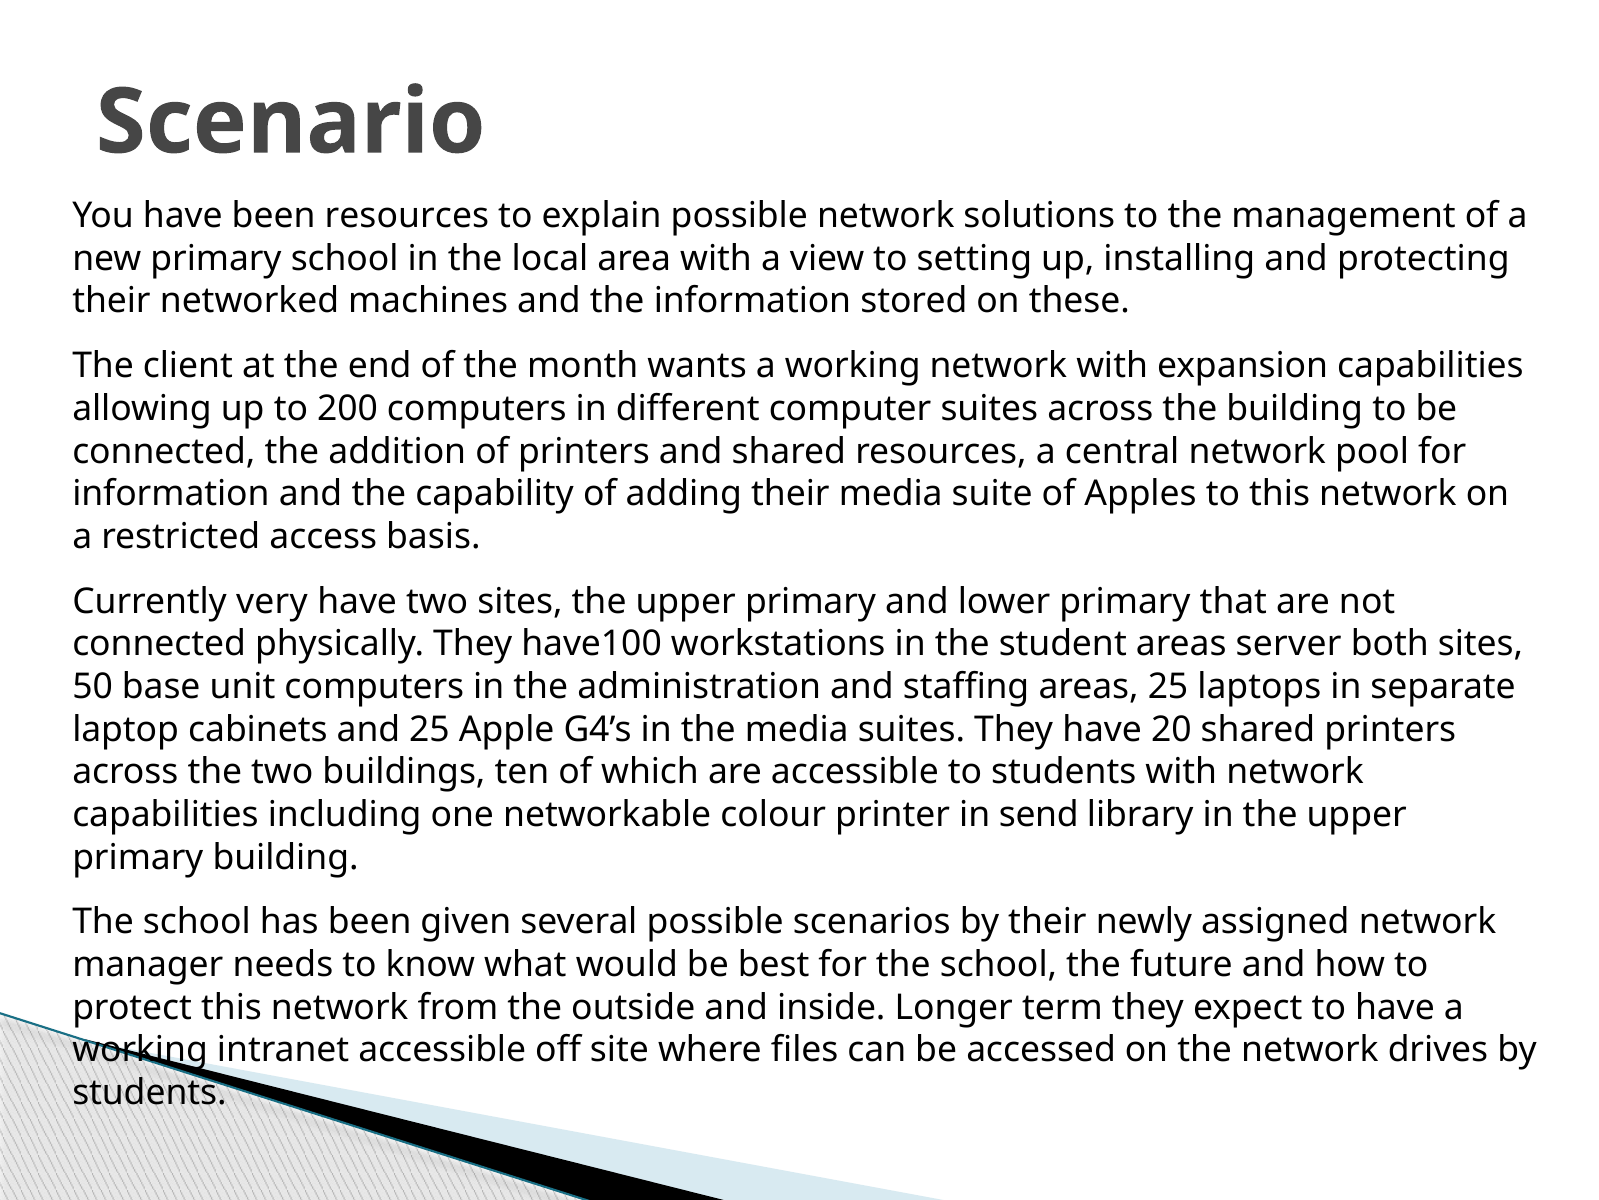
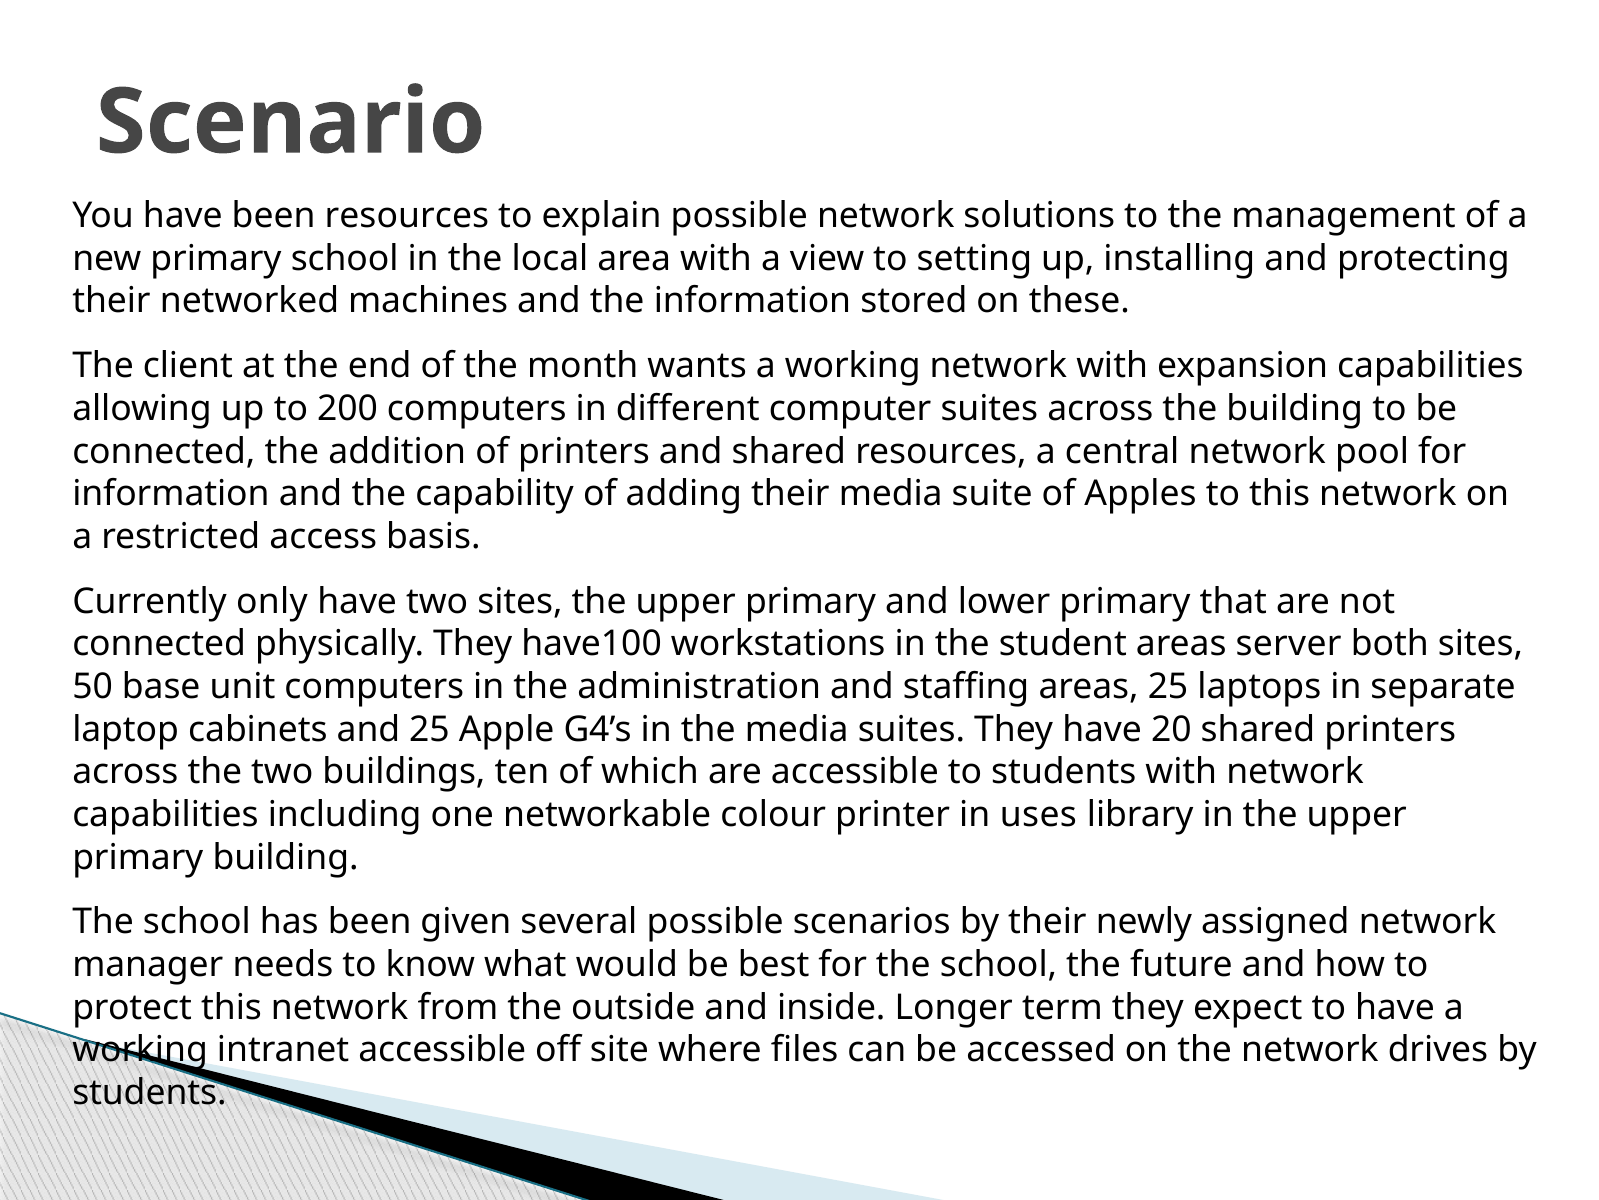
very: very -> only
send: send -> uses
